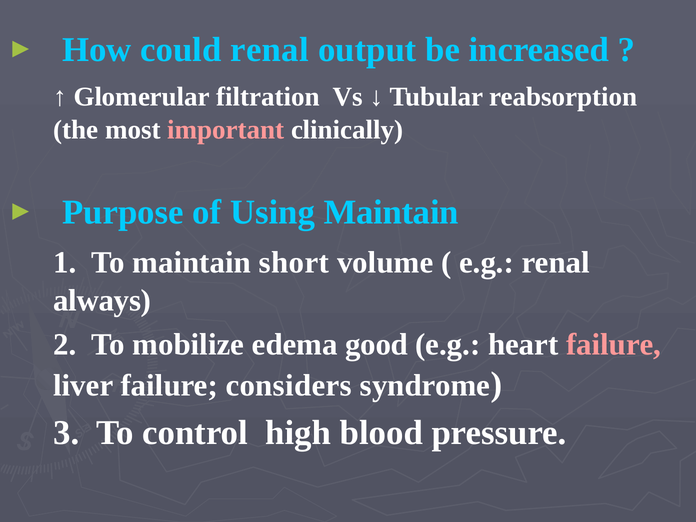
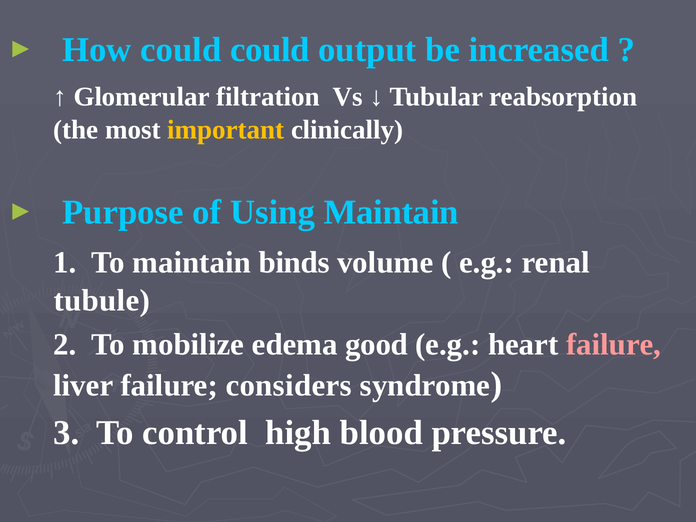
could renal: renal -> could
important colour: pink -> yellow
short: short -> binds
always: always -> tubule
